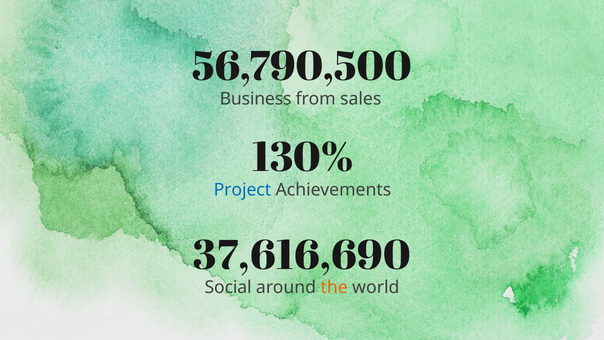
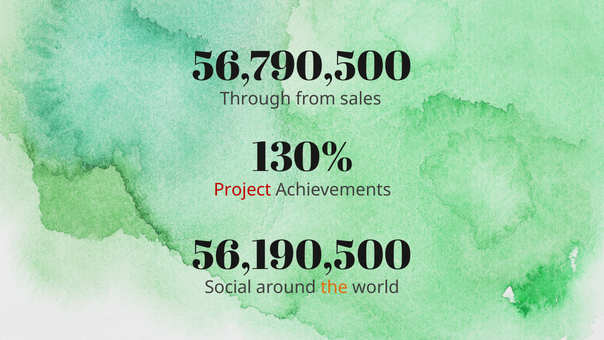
Business: Business -> Through
Project colour: blue -> red
37,616,690: 37,616,690 -> 56,190,500
